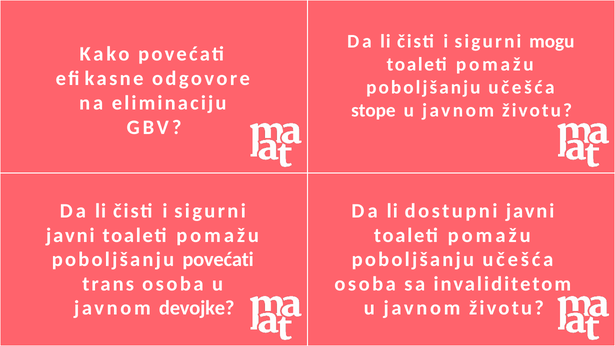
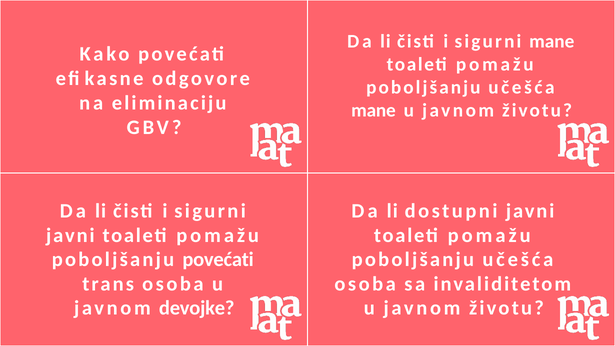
sigurni mogu: mogu -> mane
stope at (373, 110): stope -> mane
